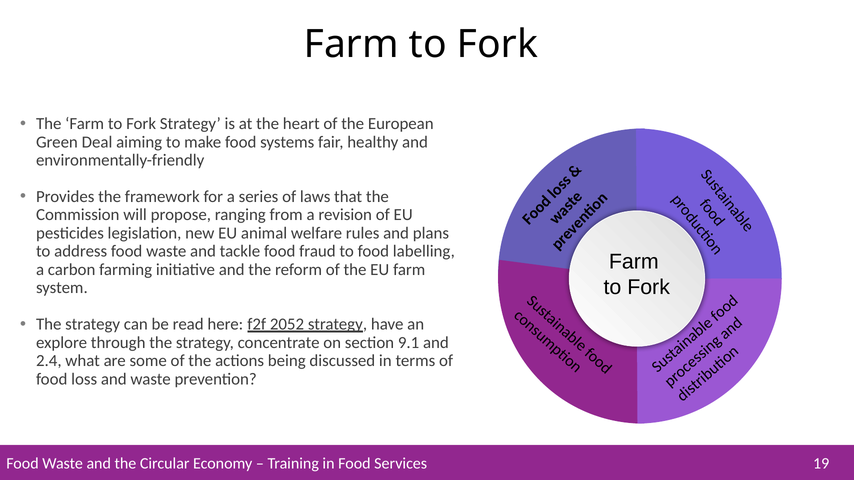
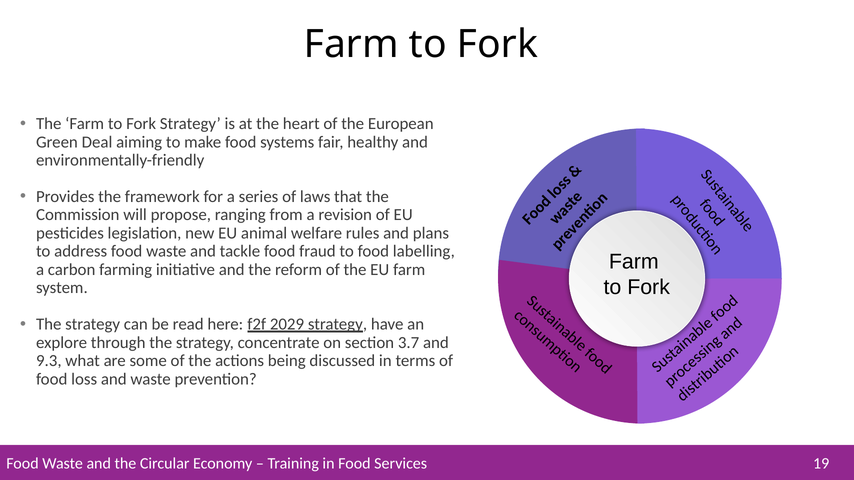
2052: 2052 -> 2029
9.1: 9.1 -> 3.7
2.4: 2.4 -> 9.3
